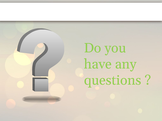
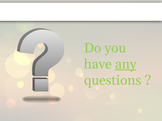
any underline: none -> present
